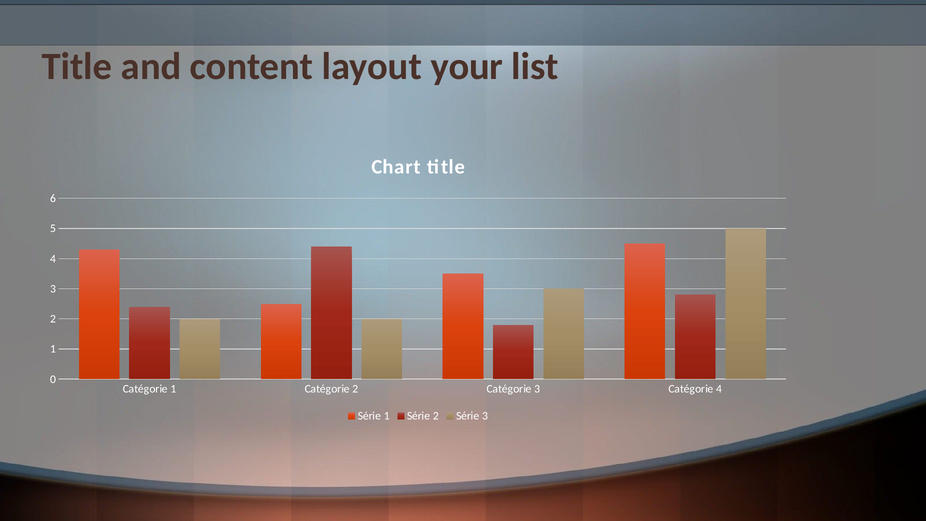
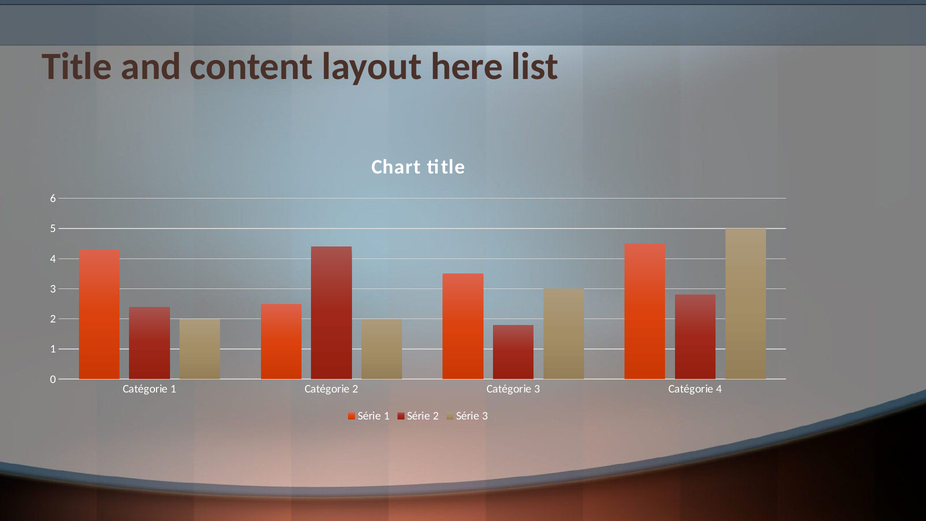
your: your -> here
